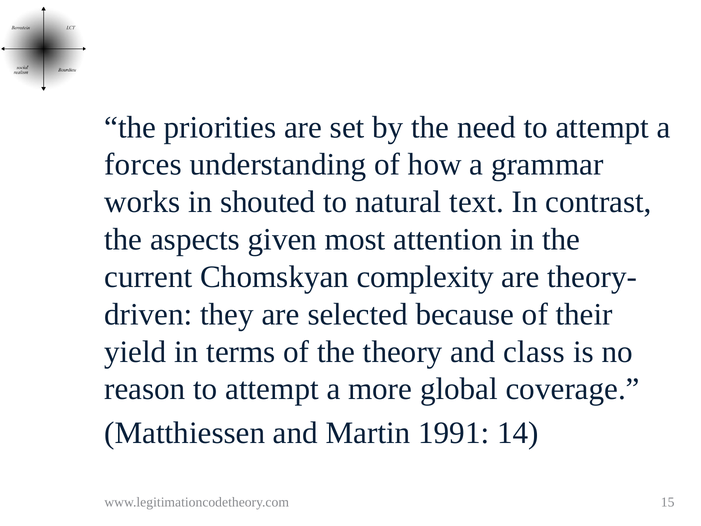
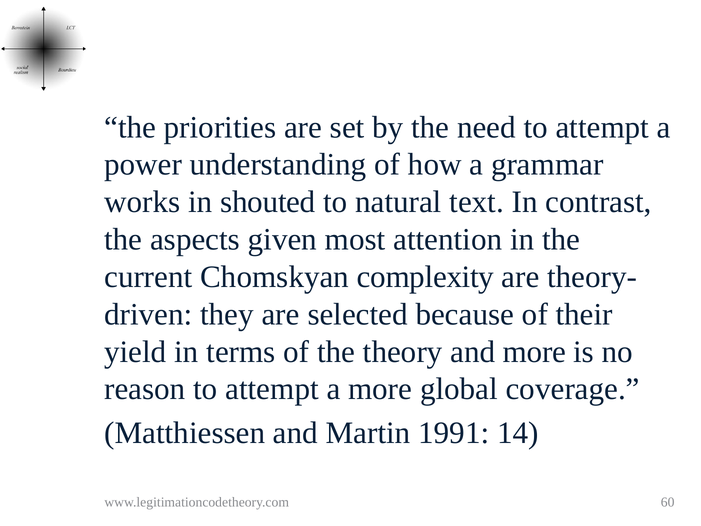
forces: forces -> power
and class: class -> more
15: 15 -> 60
